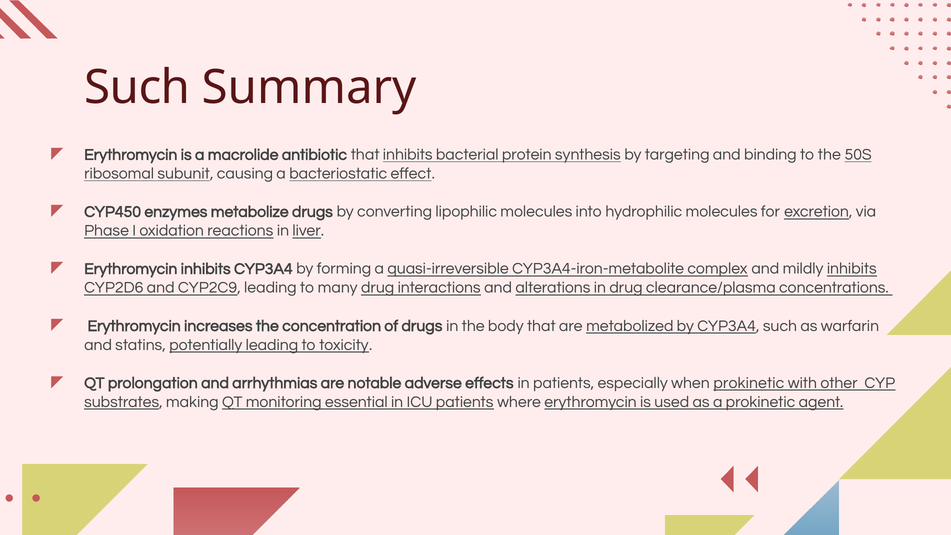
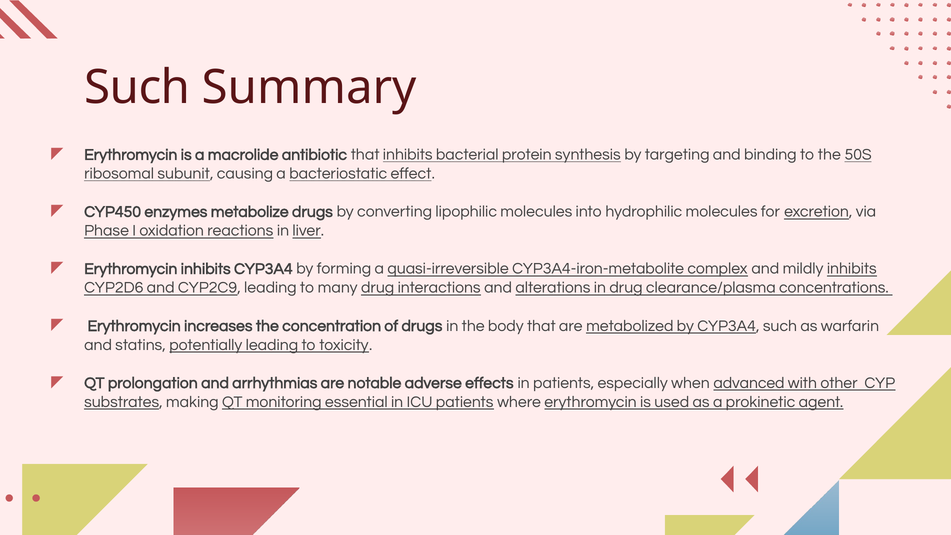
when prokinetic: prokinetic -> advanced
